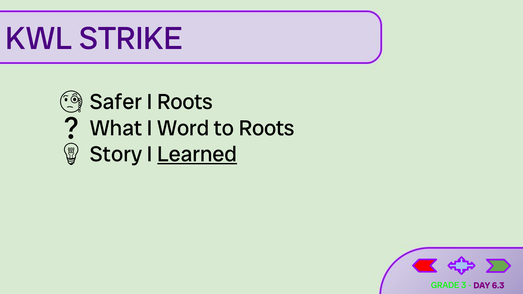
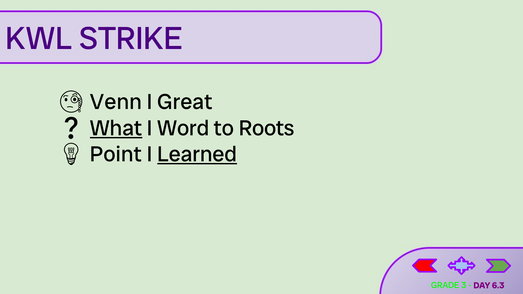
Safer: Safer -> Venn
I Roots: Roots -> Great
What underline: none -> present
Story: Story -> Point
